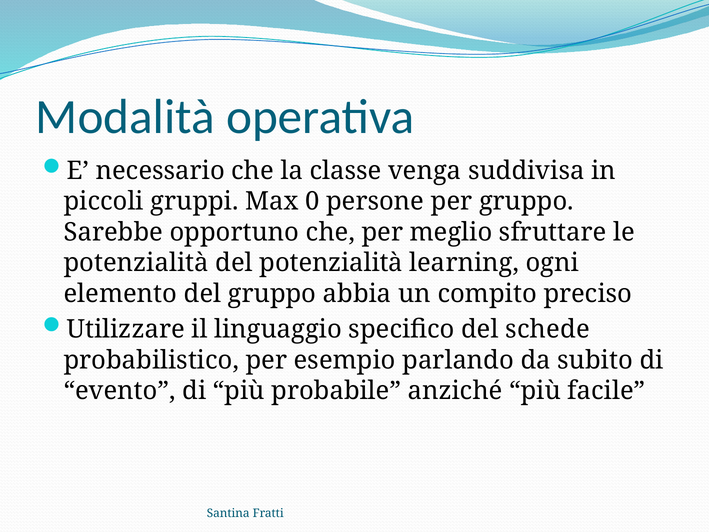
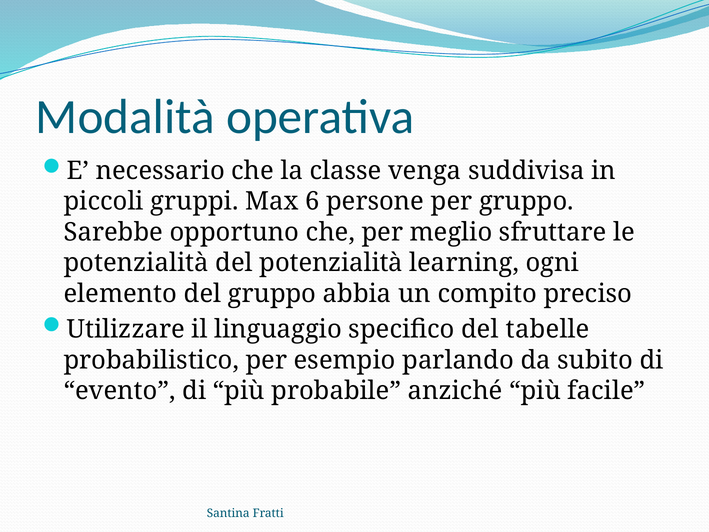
0: 0 -> 6
schede: schede -> tabelle
